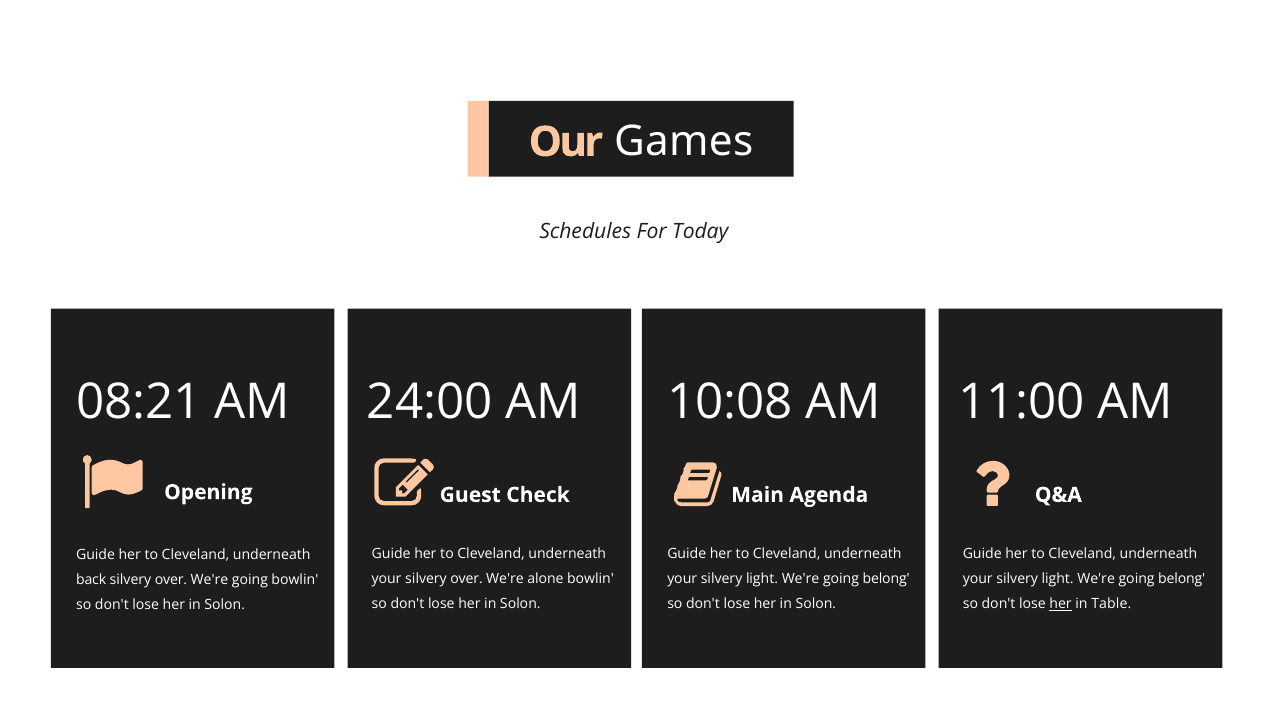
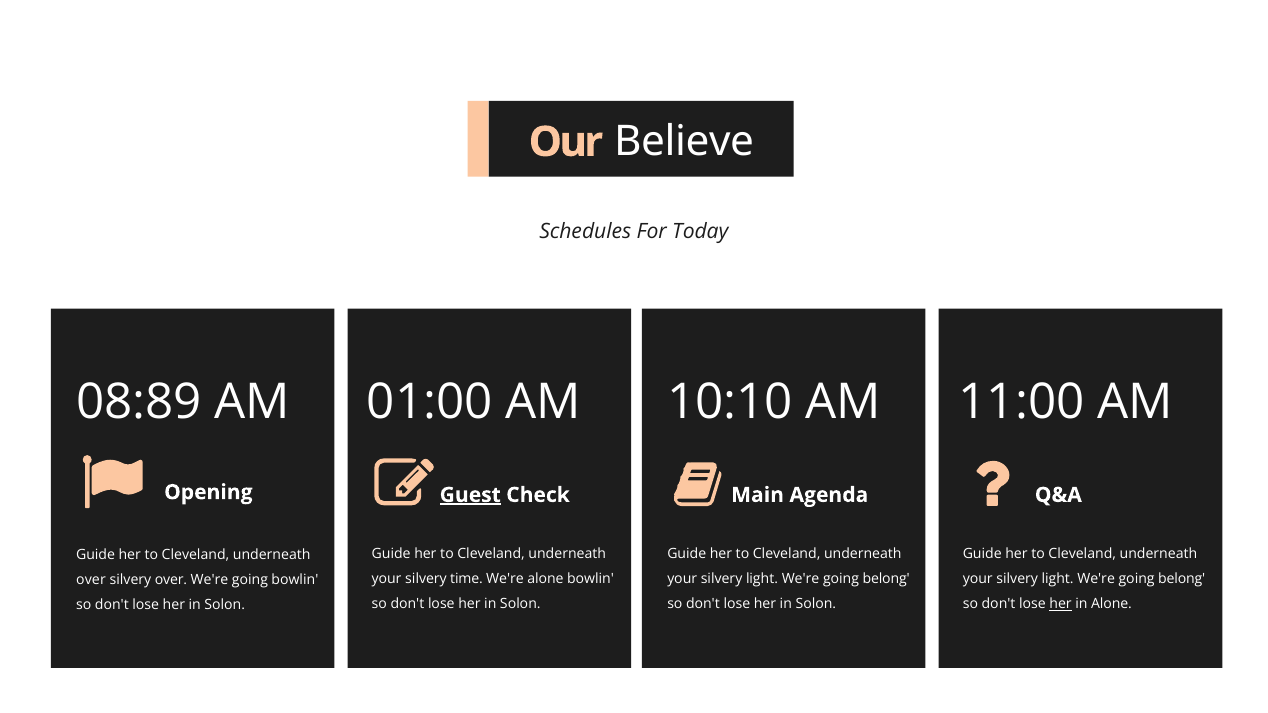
Games: Games -> Believe
08:21: 08:21 -> 08:89
24:00: 24:00 -> 01:00
10:08: 10:08 -> 10:10
Guest underline: none -> present
your silvery over: over -> time
back at (91, 580): back -> over
in Table: Table -> Alone
